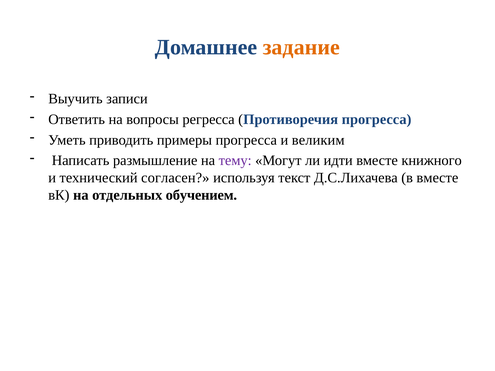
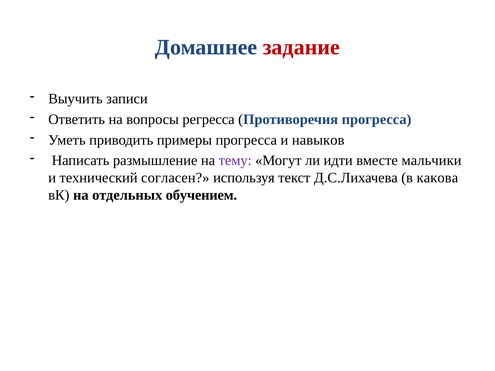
задание colour: orange -> red
великим: великим -> навыков
книжного: книжного -> мальчики
в вместе: вместе -> какова
